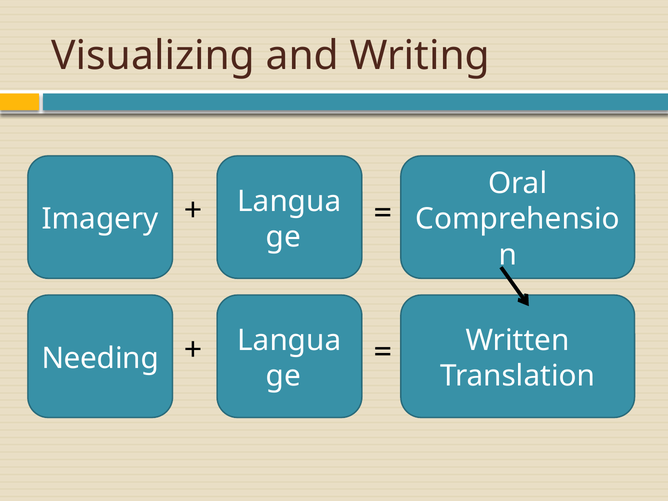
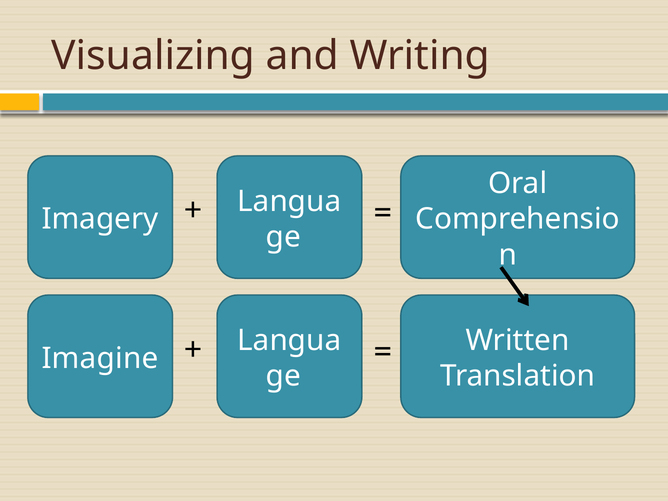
Needing: Needing -> Imagine
